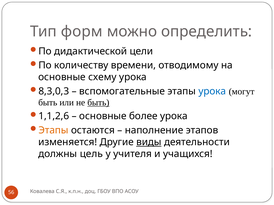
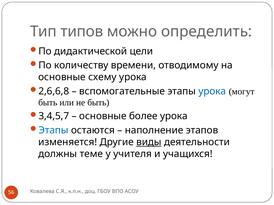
форм: форм -> типов
8,3,0,3: 8,3,0,3 -> 2,6,6,8
быть at (98, 103) underline: present -> none
1,1,2,6: 1,1,2,6 -> 3,4,5,7
Этапы at (53, 130) colour: orange -> blue
цель: цель -> теме
